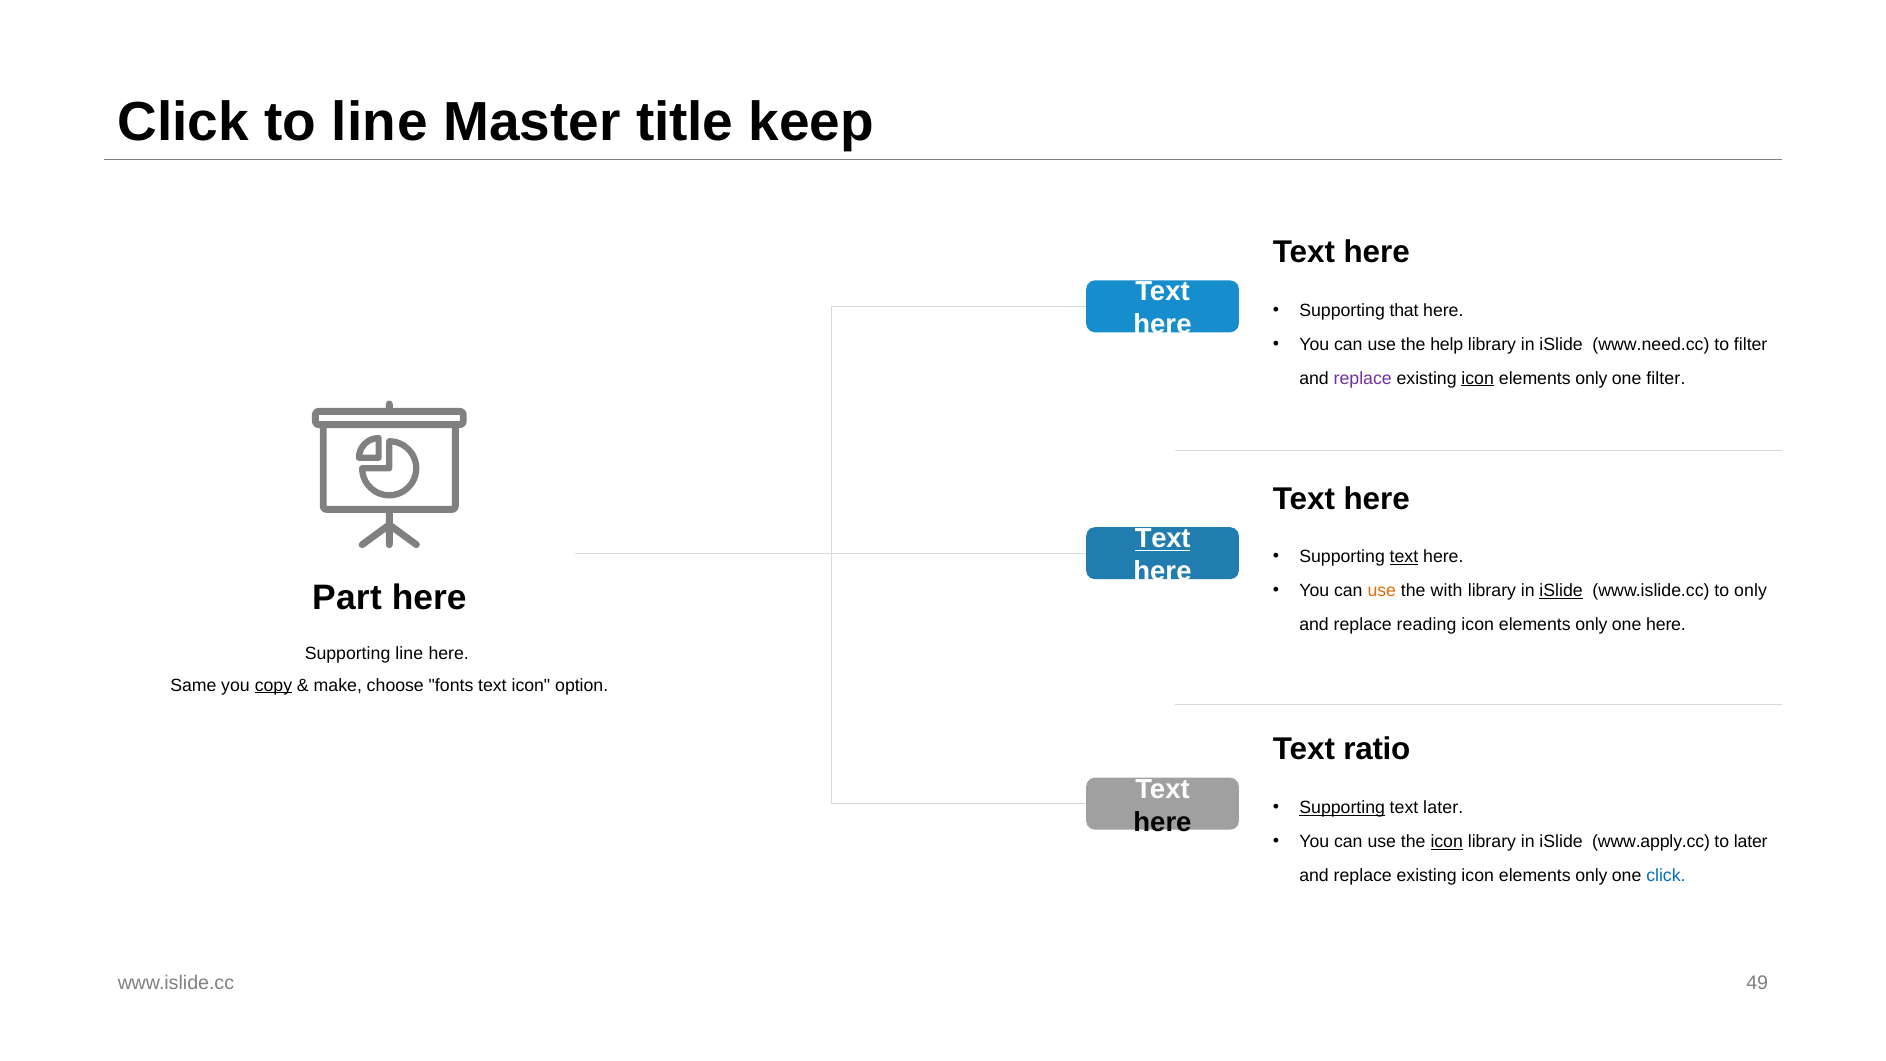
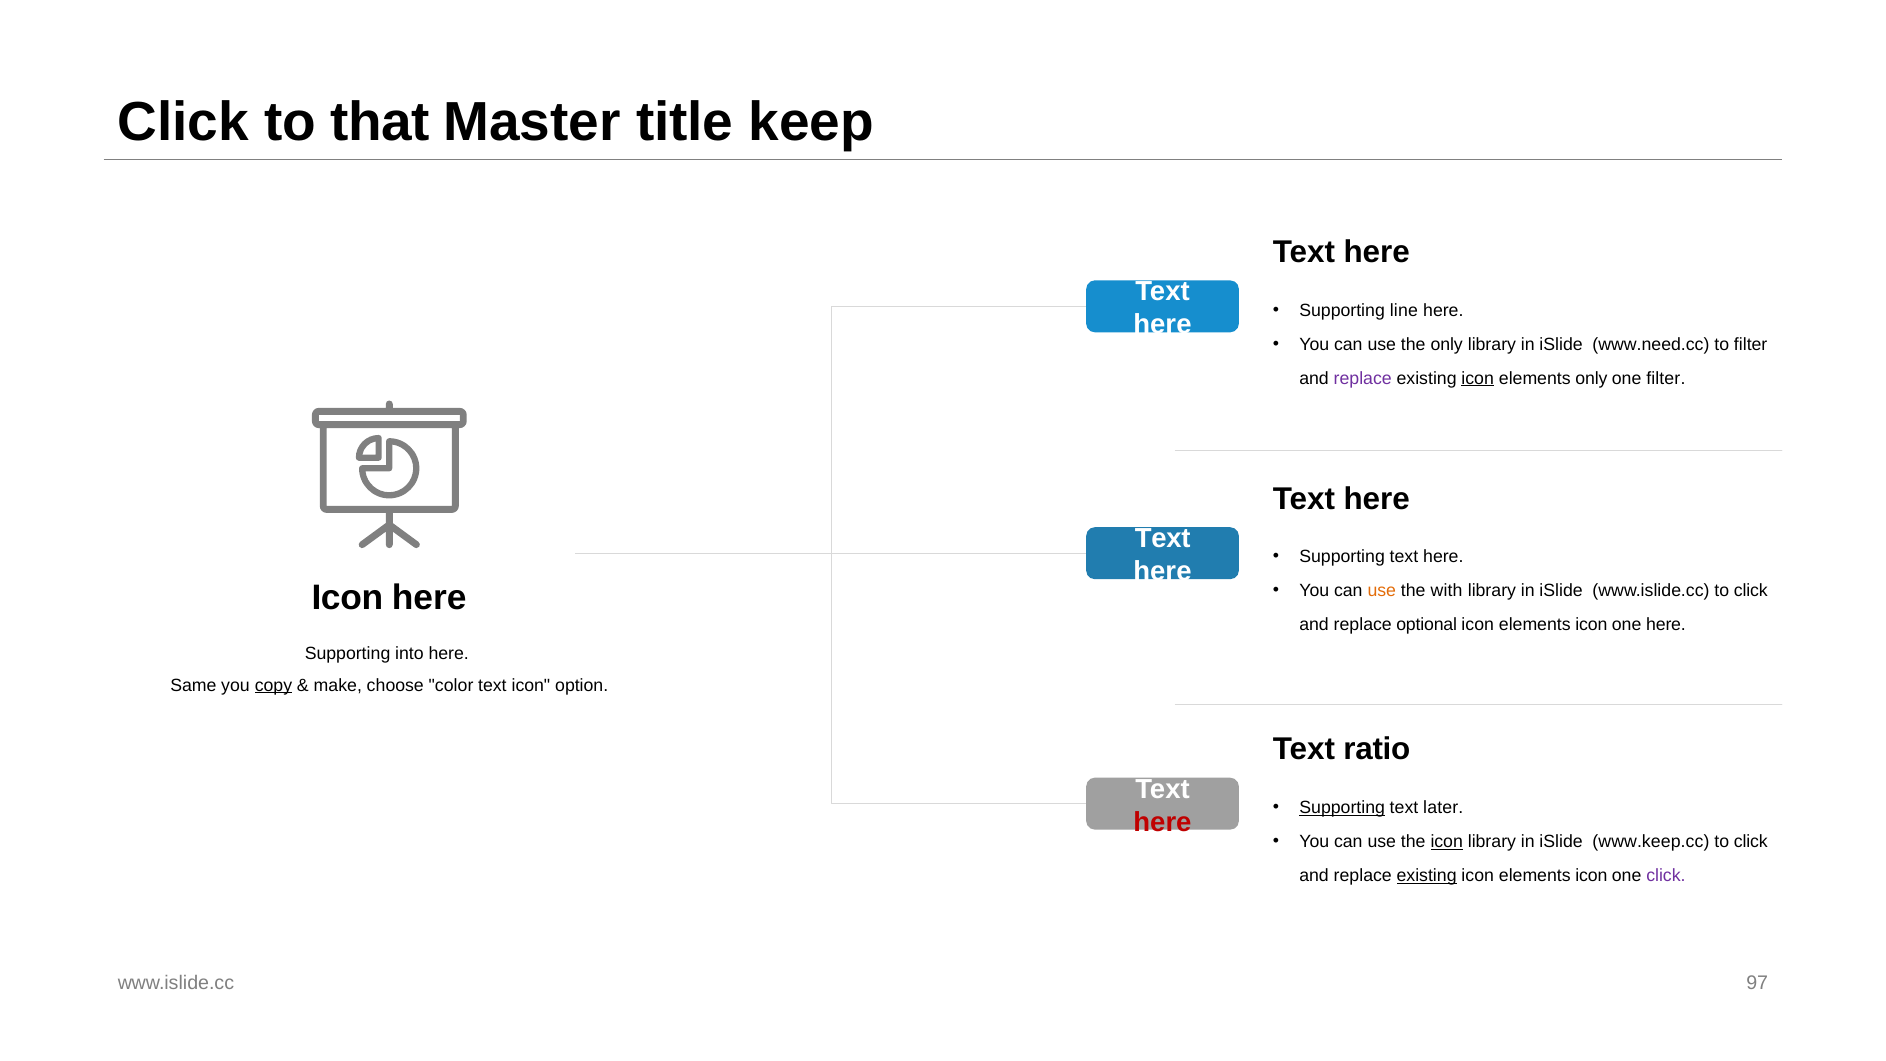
to line: line -> that
that: that -> line
the help: help -> only
Text at (1163, 539) underline: present -> none
text at (1404, 557) underline: present -> none
Part at (347, 597): Part -> Icon
iSlide at (1561, 591) underline: present -> none
www.islide.cc to only: only -> click
reading: reading -> optional
only at (1591, 625): only -> icon
Supporting line: line -> into
fonts: fonts -> color
here at (1162, 822) colour: black -> red
www.apply.cc: www.apply.cc -> www.keep.cc
later at (1751, 841): later -> click
existing at (1427, 875) underline: none -> present
only at (1591, 875): only -> icon
click at (1666, 875) colour: blue -> purple
49: 49 -> 97
